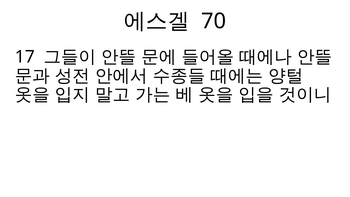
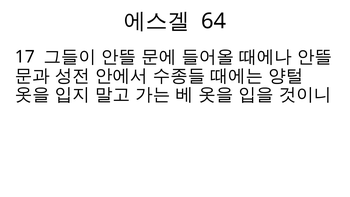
70: 70 -> 64
